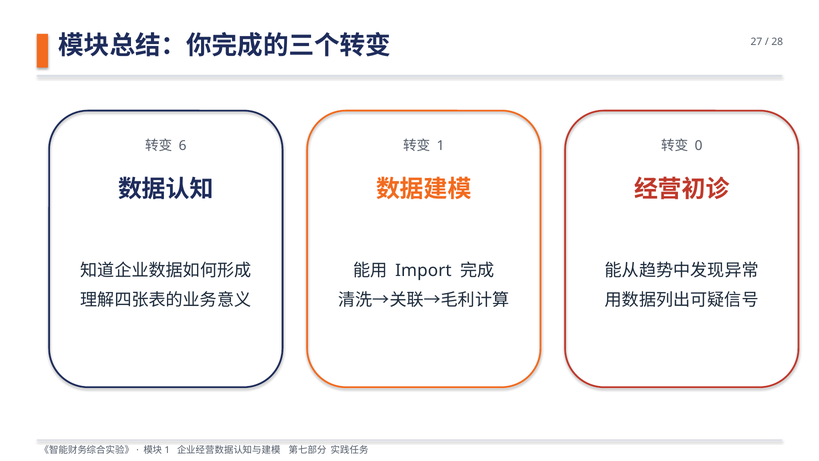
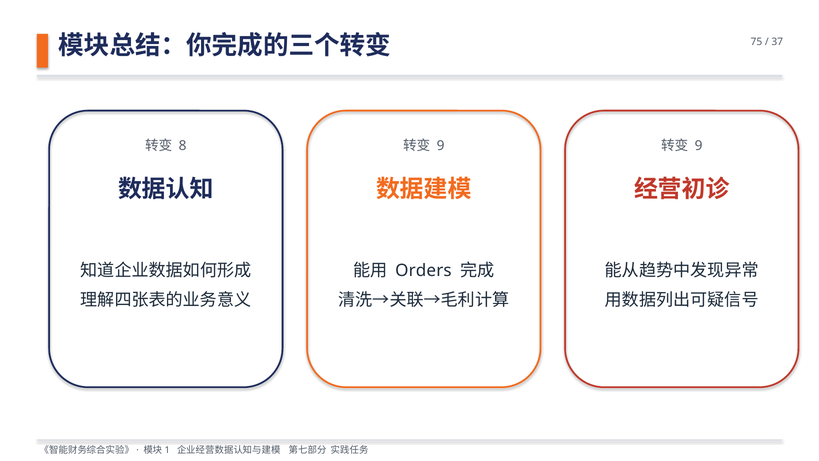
27: 27 -> 75
28: 28 -> 37
6: 6 -> 8
1 at (441, 146): 1 -> 9
0 at (699, 146): 0 -> 9
Import: Import -> Orders
